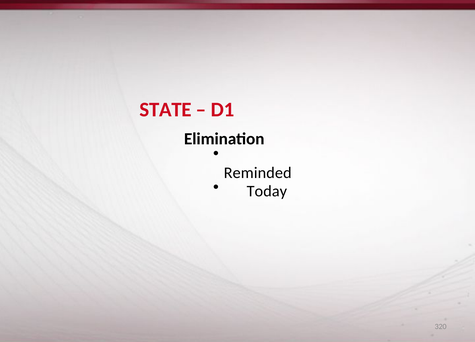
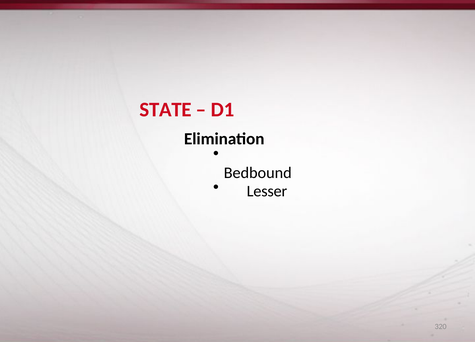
Reminded: Reminded -> Bedbound
Today: Today -> Lesser
